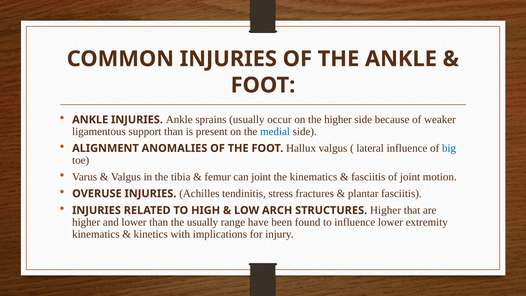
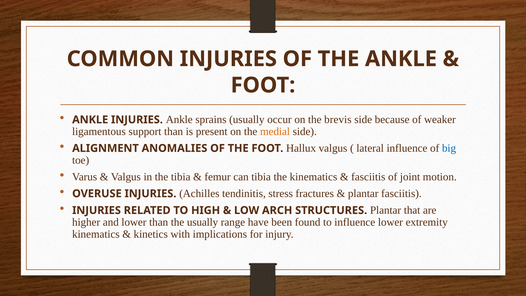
the higher: higher -> brevis
medial colour: blue -> orange
can joint: joint -> tibia
STRUCTURES Higher: Higher -> Plantar
